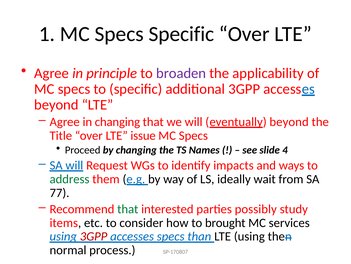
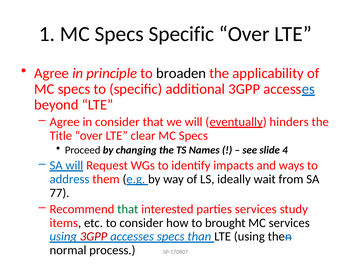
broaden colour: purple -> black
in changing: changing -> consider
eventually beyond: beyond -> hinders
issue: issue -> clear
address colour: green -> blue
parties possibly: possibly -> services
